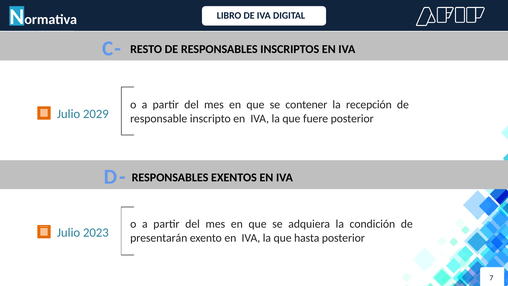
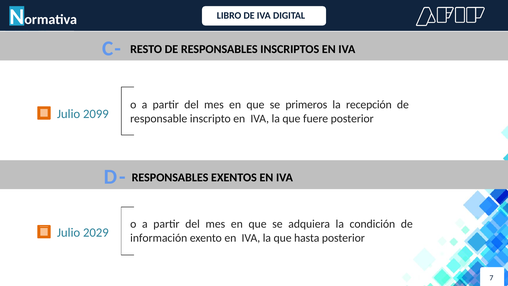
contener: contener -> primeros
2029: 2029 -> 2099
2023: 2023 -> 2029
presentarán: presentarán -> información
